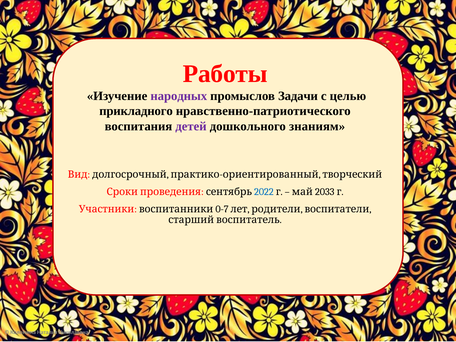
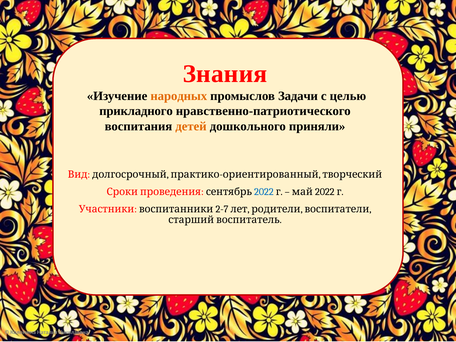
Работы: Работы -> Знания
народных colour: purple -> orange
детей colour: purple -> orange
знаниям: знаниям -> приняли
2033 at (325, 192): 2033 -> 2022
0-7: 0-7 -> 2-7
